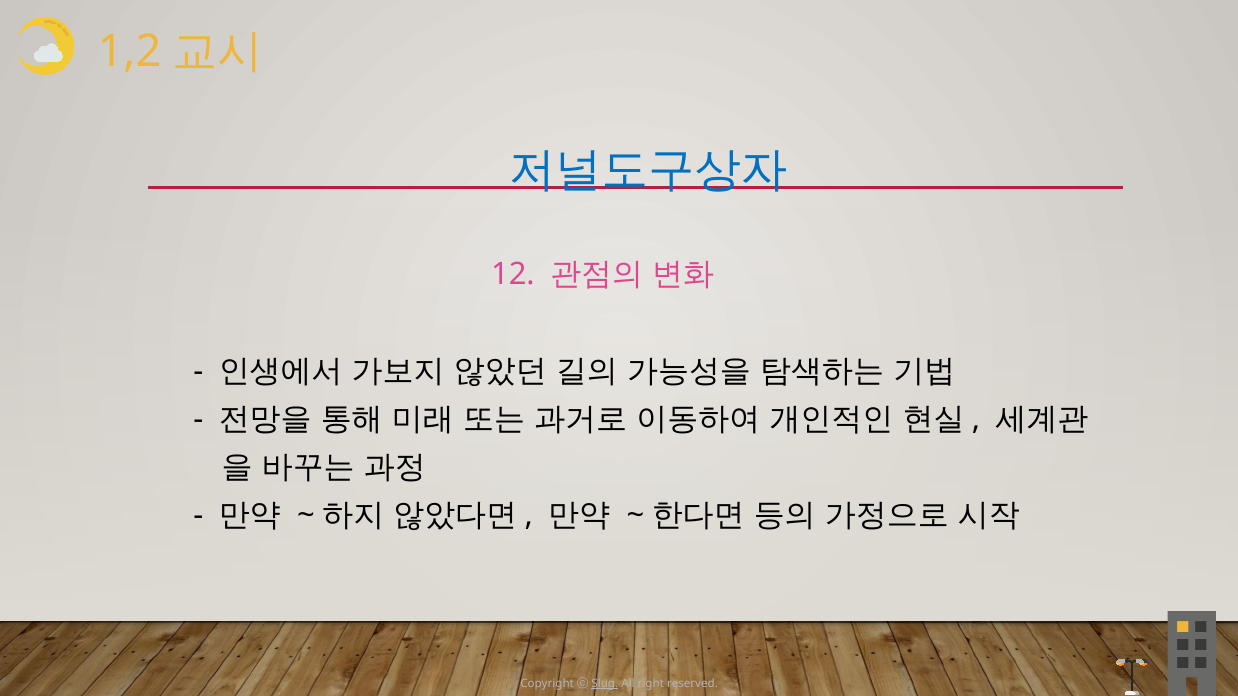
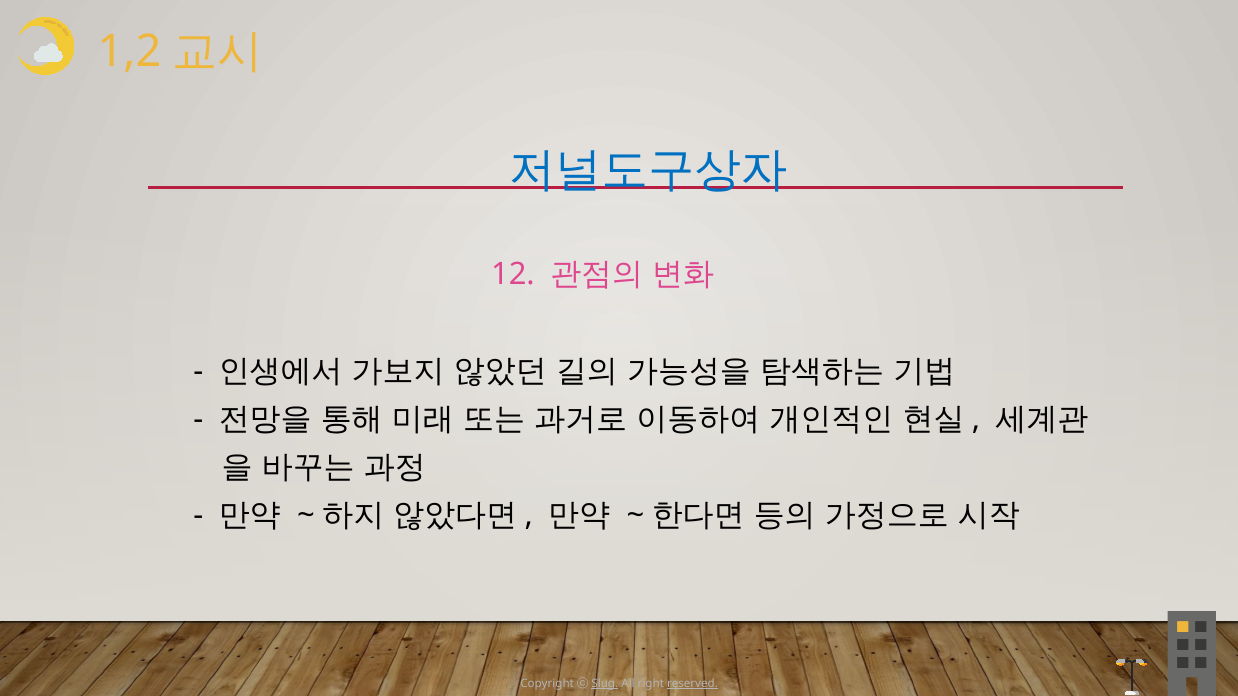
reserved underline: none -> present
